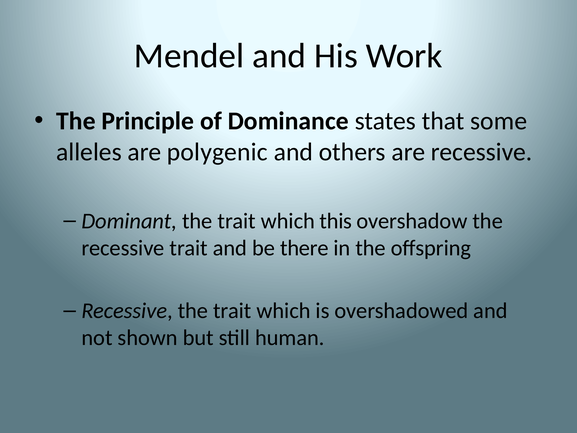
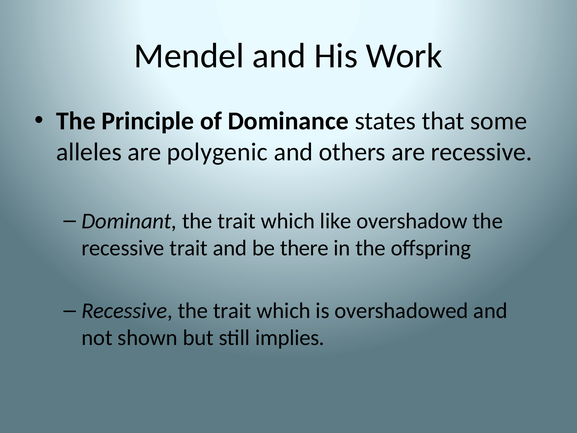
this: this -> like
human: human -> implies
